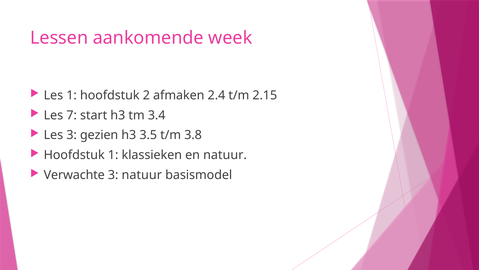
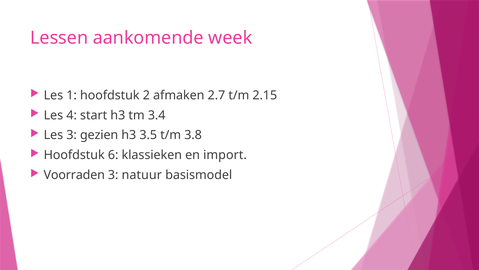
2.4: 2.4 -> 2.7
7: 7 -> 4
Hoofdstuk 1: 1 -> 6
en natuur: natuur -> import
Verwachte: Verwachte -> Voorraden
